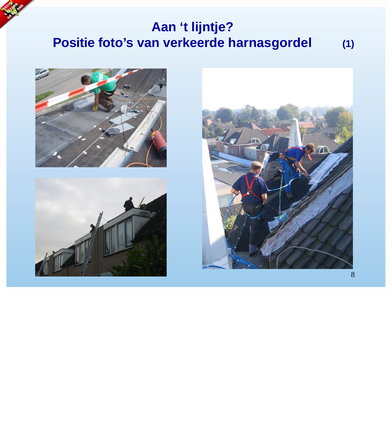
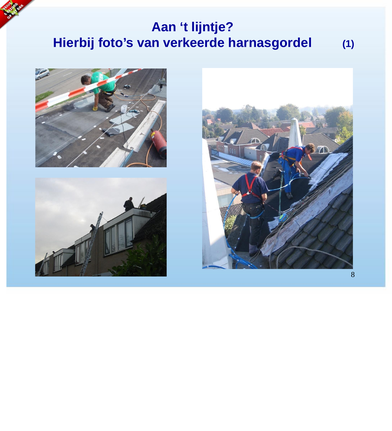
Positie: Positie -> Hierbij
